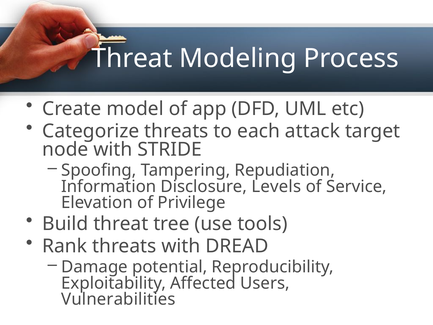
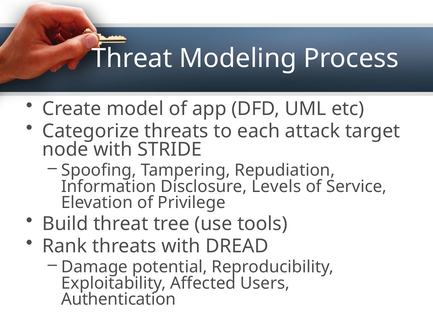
Vulnerabilities: Vulnerabilities -> Authentication
